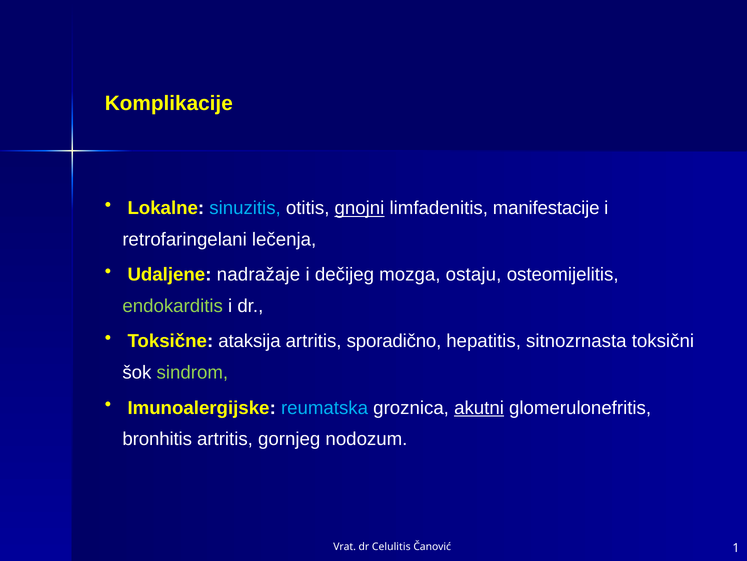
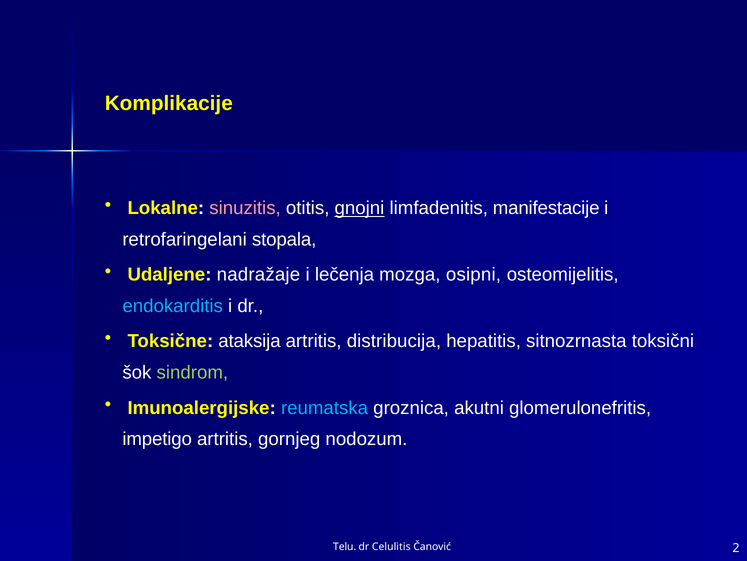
sinuzitis colour: light blue -> pink
lečenja: lečenja -> stopala
dečijeg: dečijeg -> lečenja
ostaju: ostaju -> osipni
endokarditis colour: light green -> light blue
sporadično: sporadično -> distribucija
akutni underline: present -> none
bronhitis: bronhitis -> impetigo
Vrat: Vrat -> Telu
1: 1 -> 2
